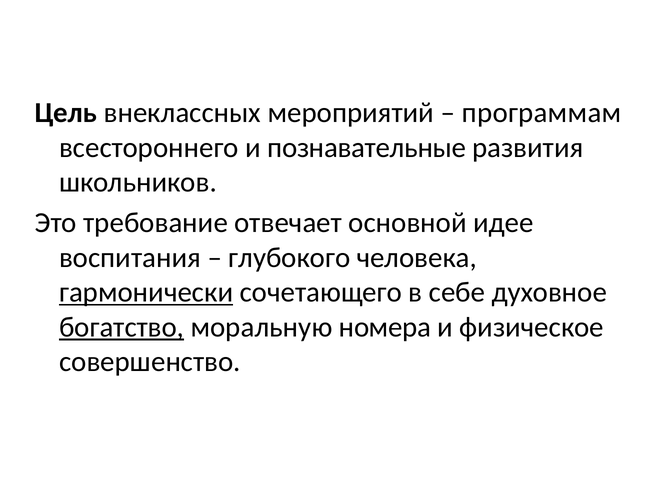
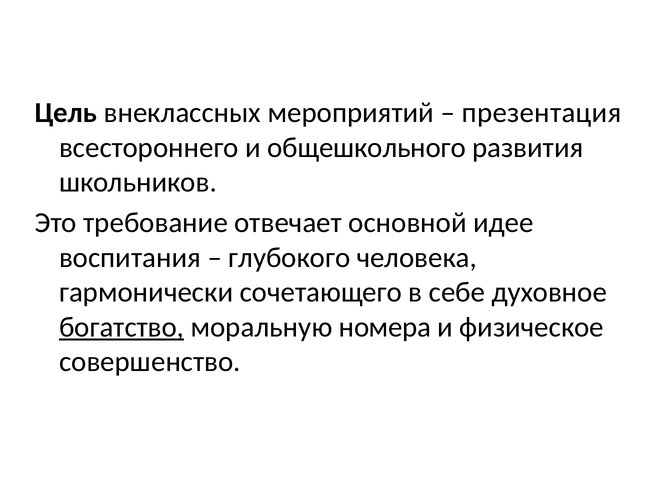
программам: программам -> презентация
познавательные: познавательные -> общешкольного
гармонически underline: present -> none
